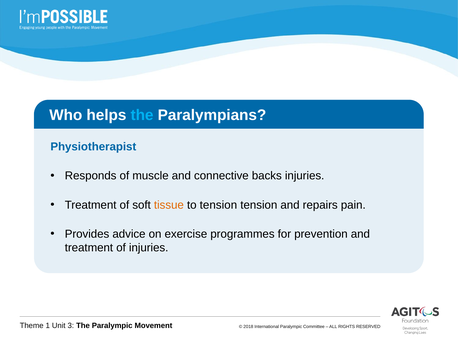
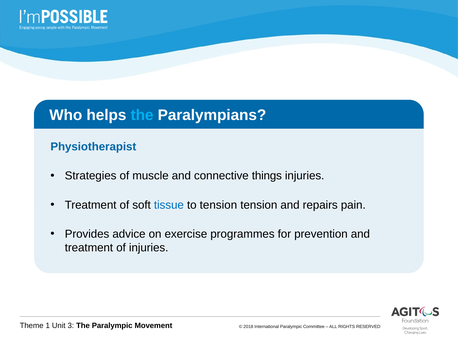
Responds: Responds -> Strategies
backs: backs -> things
tissue colour: orange -> blue
